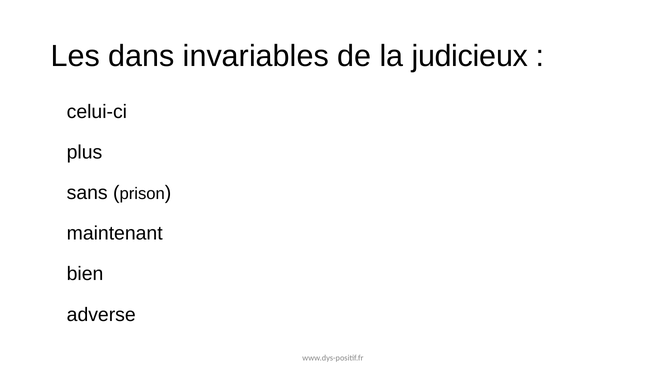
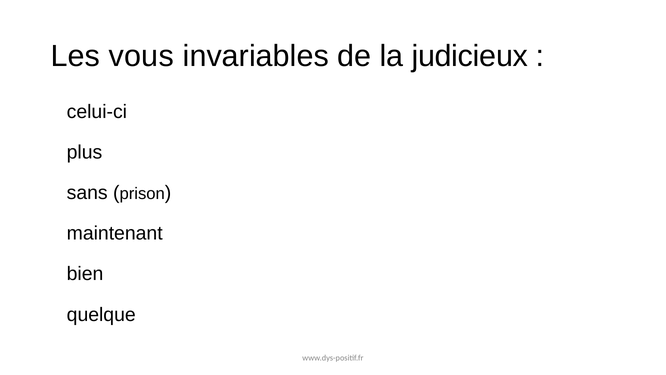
dans: dans -> vous
adverse: adverse -> quelque
